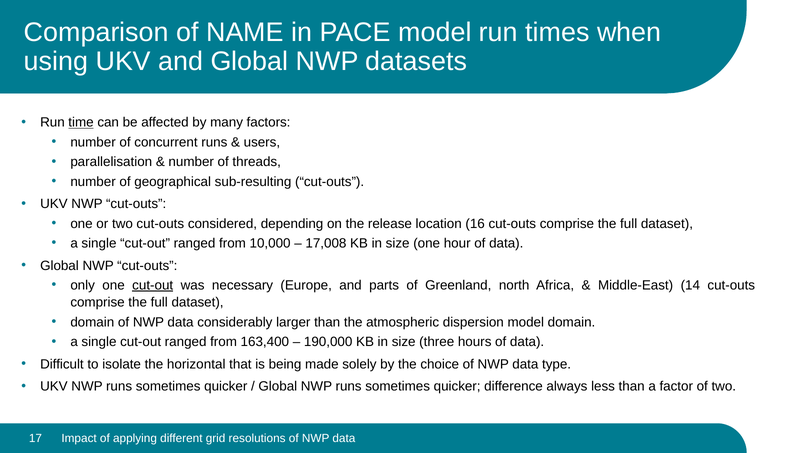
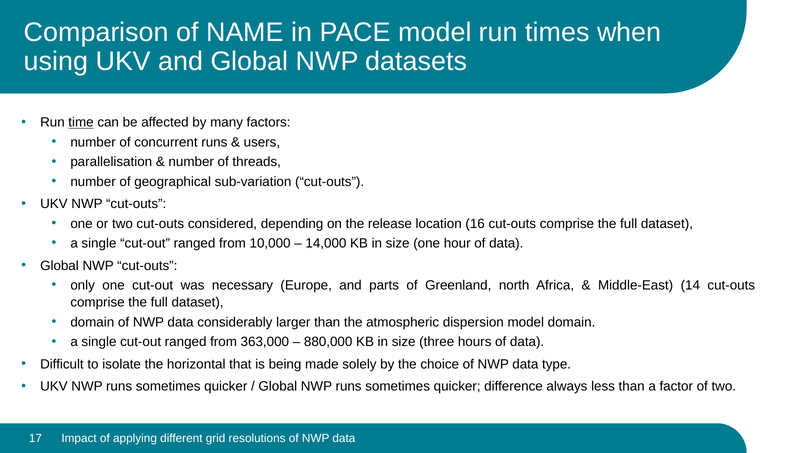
sub-resulting: sub-resulting -> sub-variation
17,008: 17,008 -> 14,000
cut-out at (153, 286) underline: present -> none
163,400: 163,400 -> 363,000
190,000: 190,000 -> 880,000
